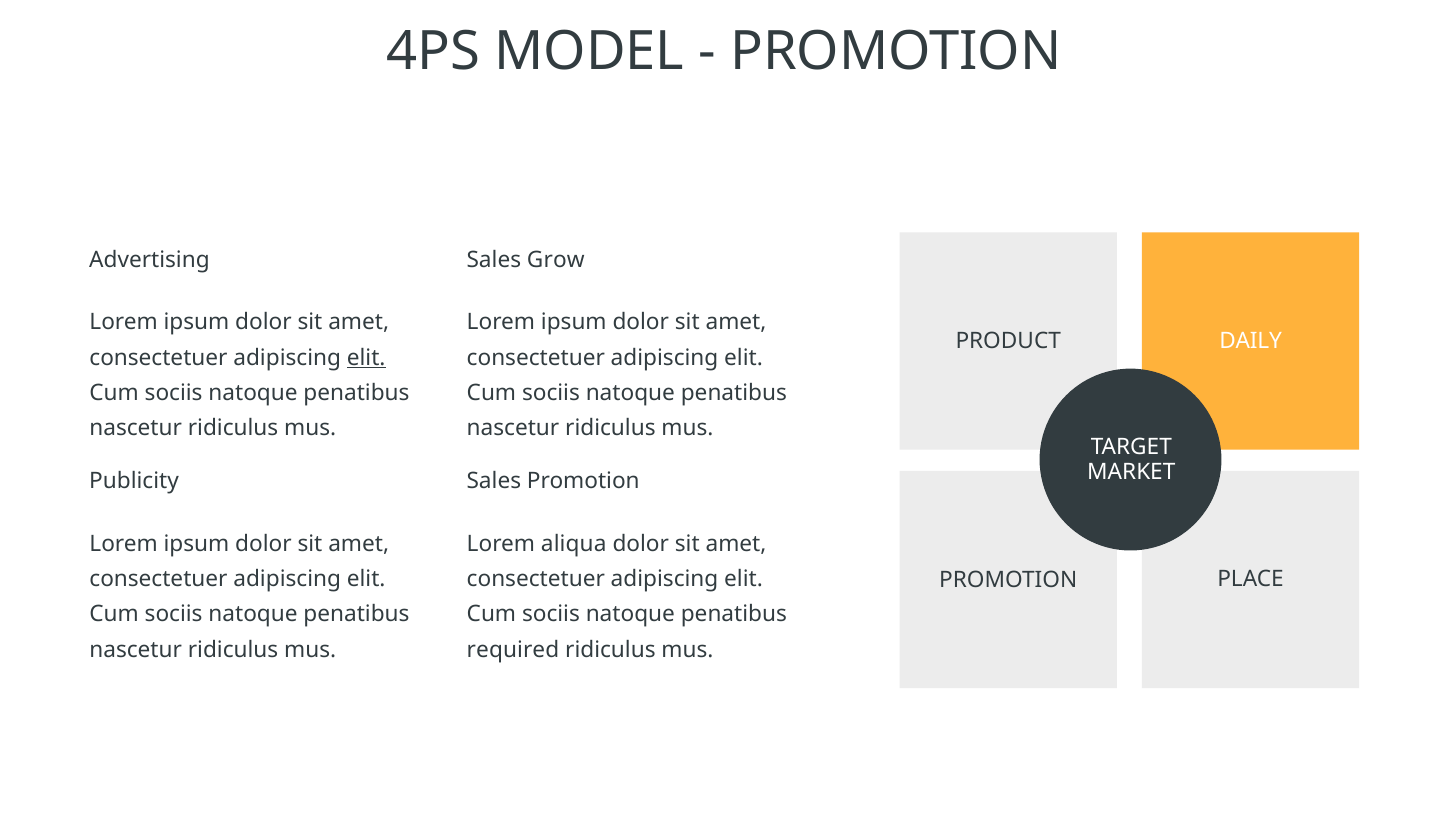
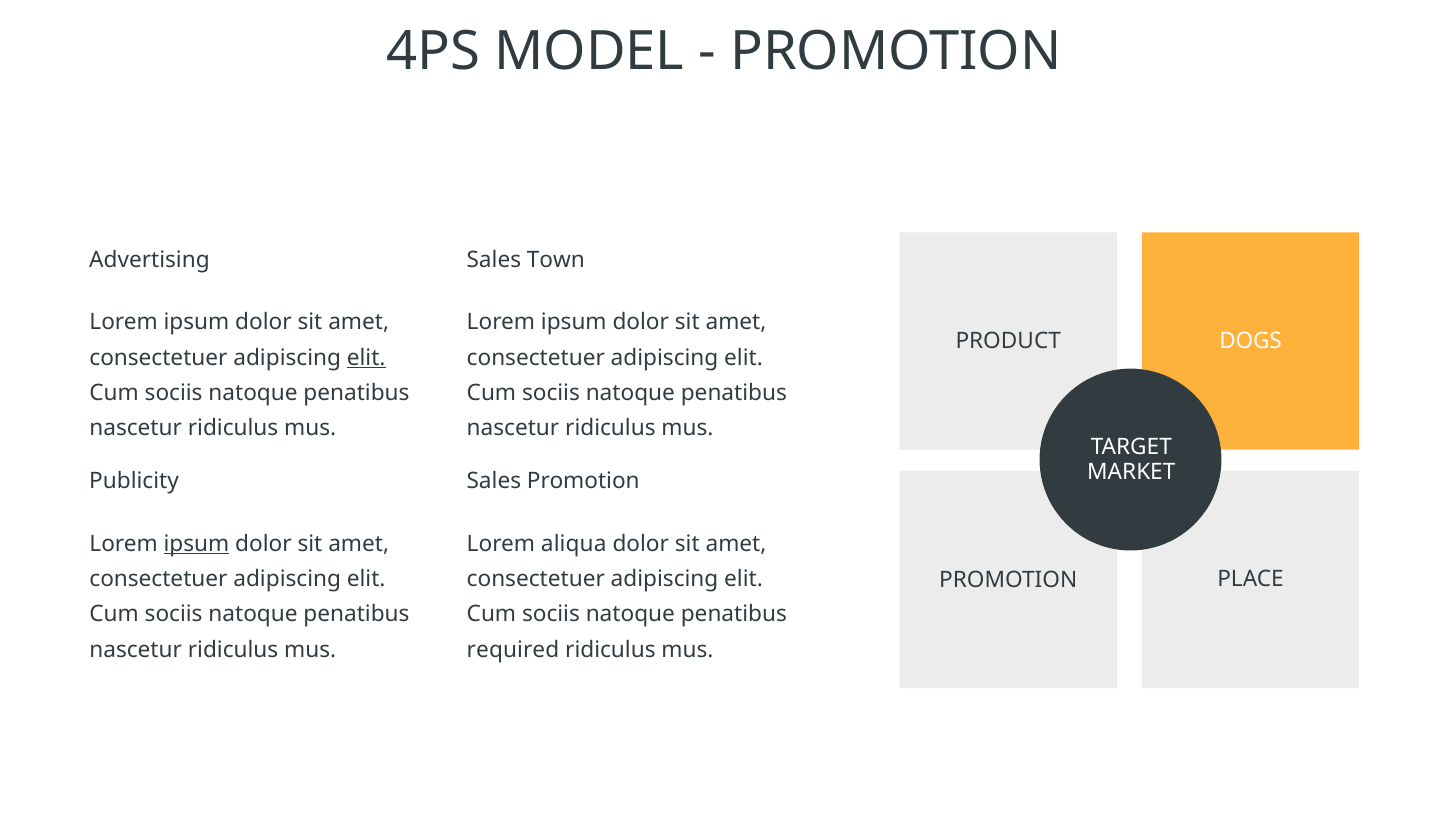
Grow: Grow -> Town
DAILY: DAILY -> DOGS
ipsum at (196, 544) underline: none -> present
